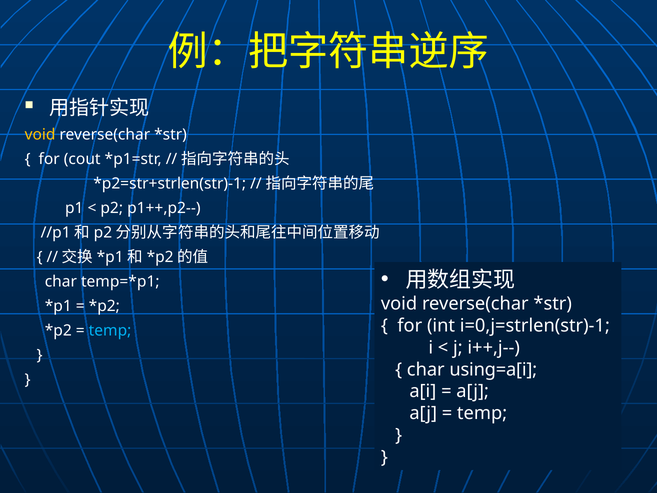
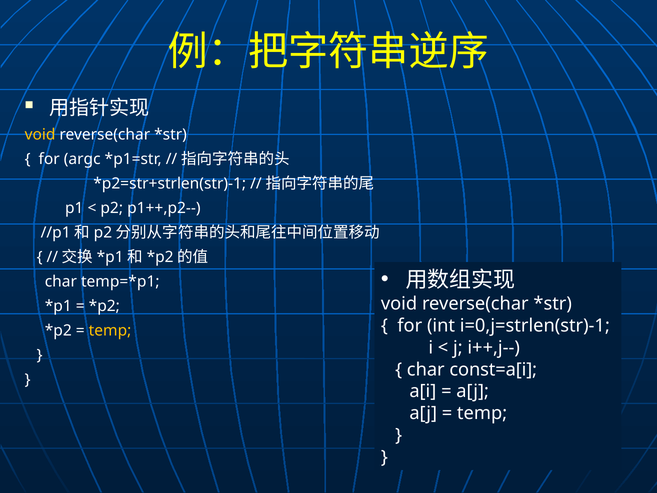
cout: cout -> argc
temp at (110, 331) colour: light blue -> yellow
using=a[i: using=a[i -> const=a[i
